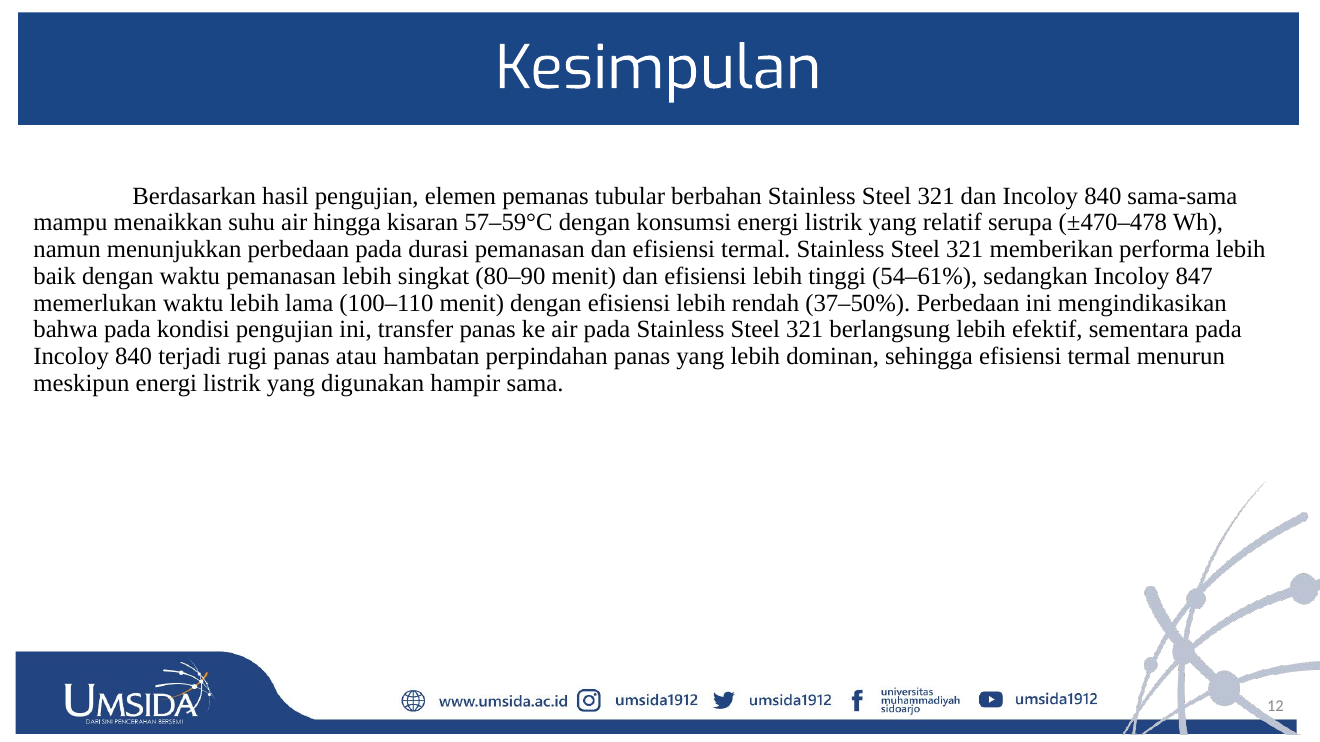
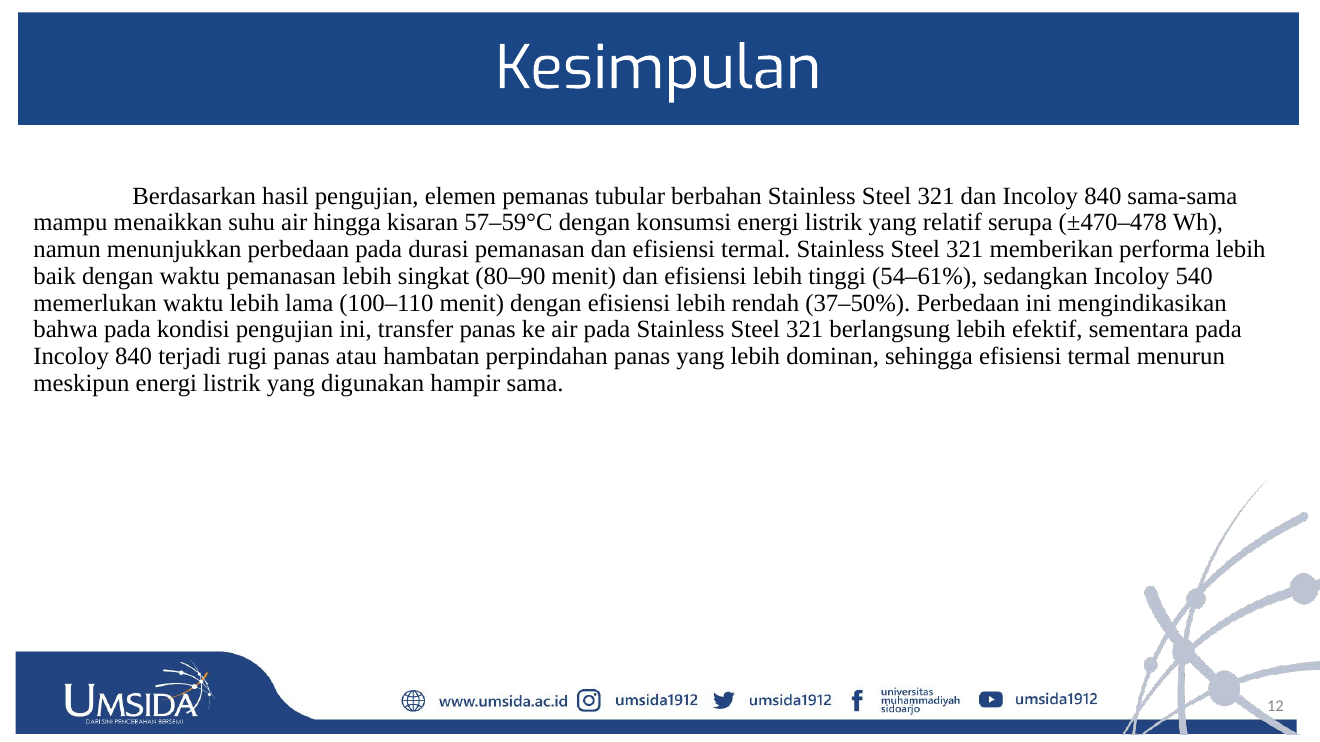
847: 847 -> 540
